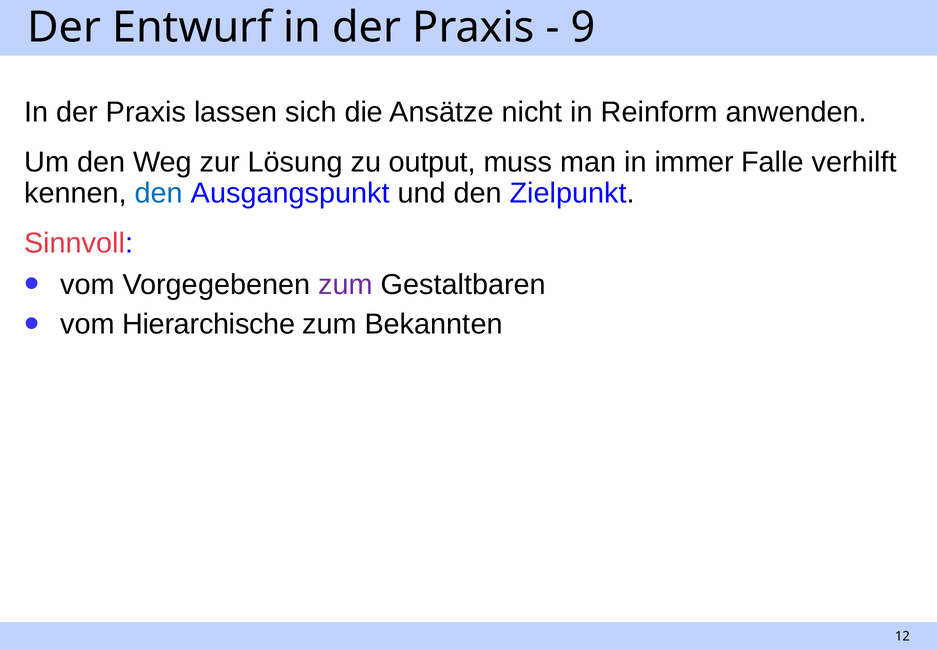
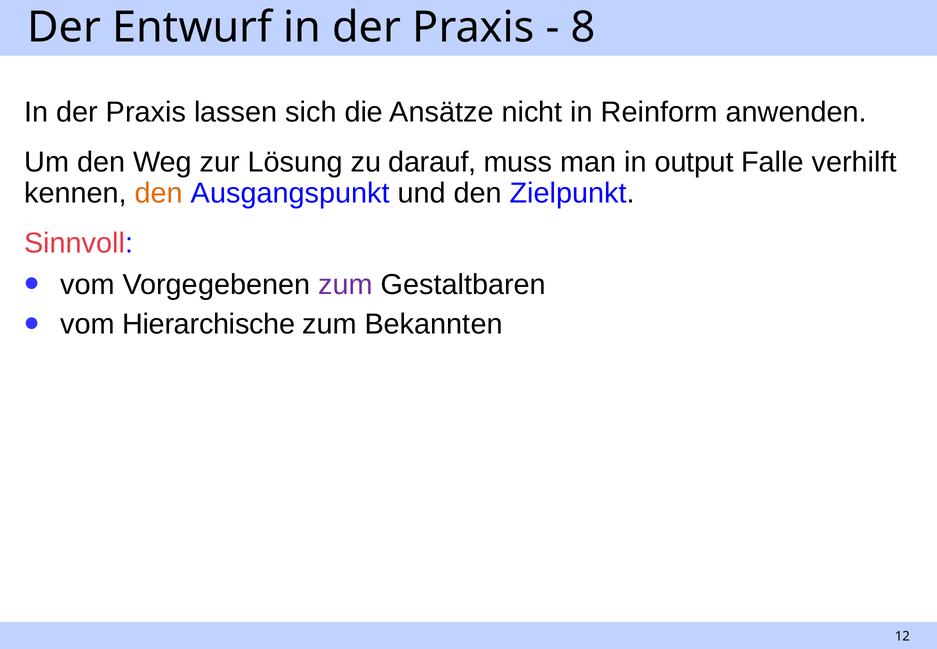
9: 9 -> 8
output: output -> darauf
immer: immer -> output
den at (159, 193) colour: blue -> orange
